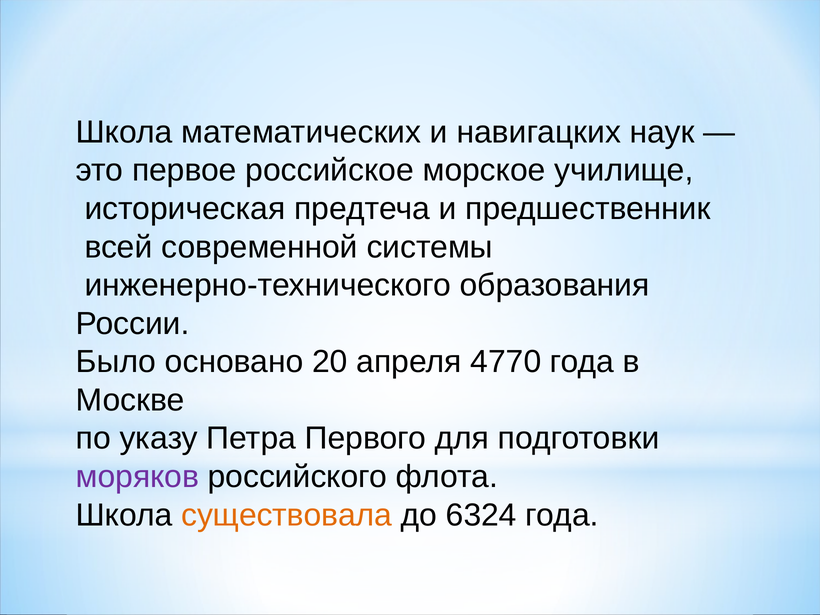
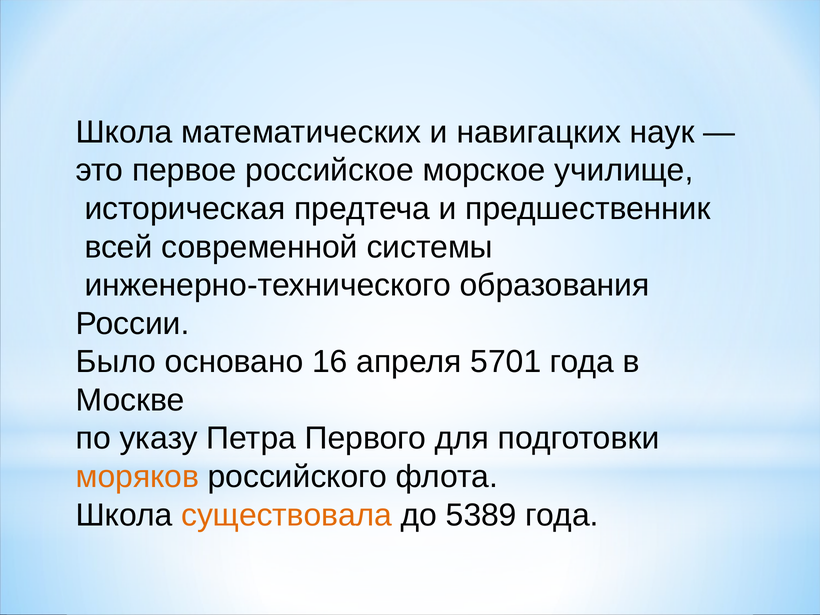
20: 20 -> 16
4770: 4770 -> 5701
моряков colour: purple -> orange
6324: 6324 -> 5389
